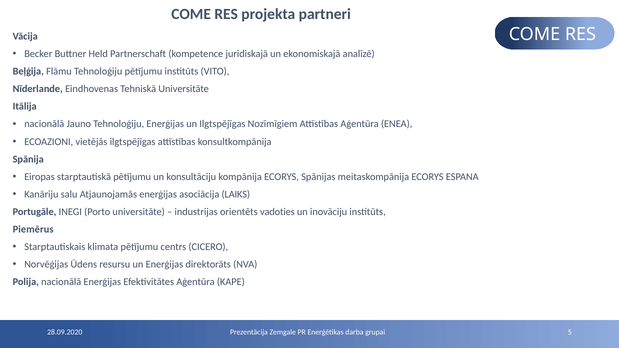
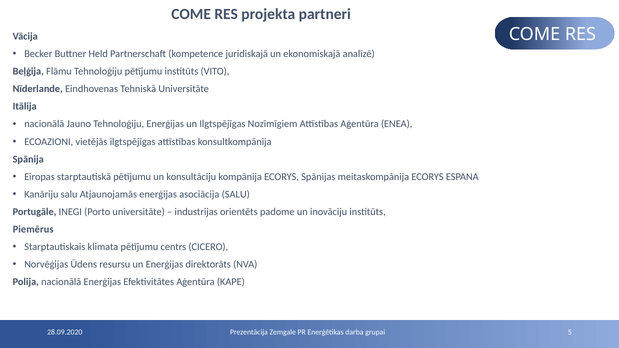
asociācija LAIKS: LAIKS -> SALU
vadoties: vadoties -> padome
